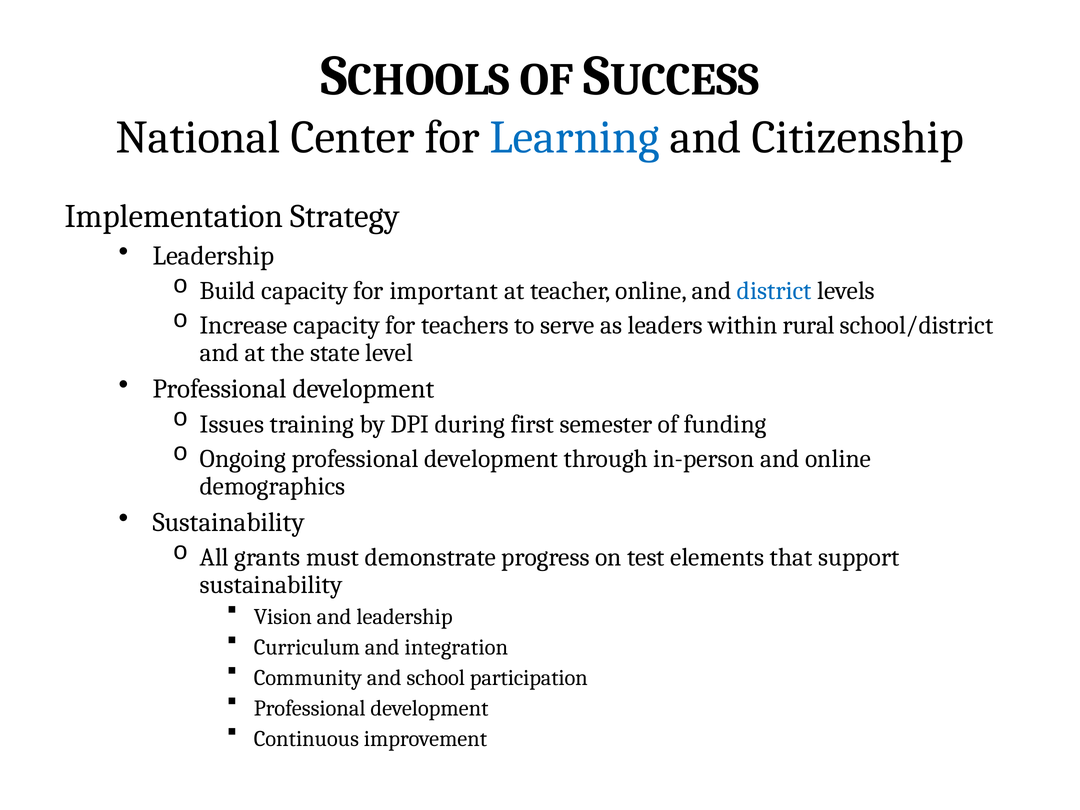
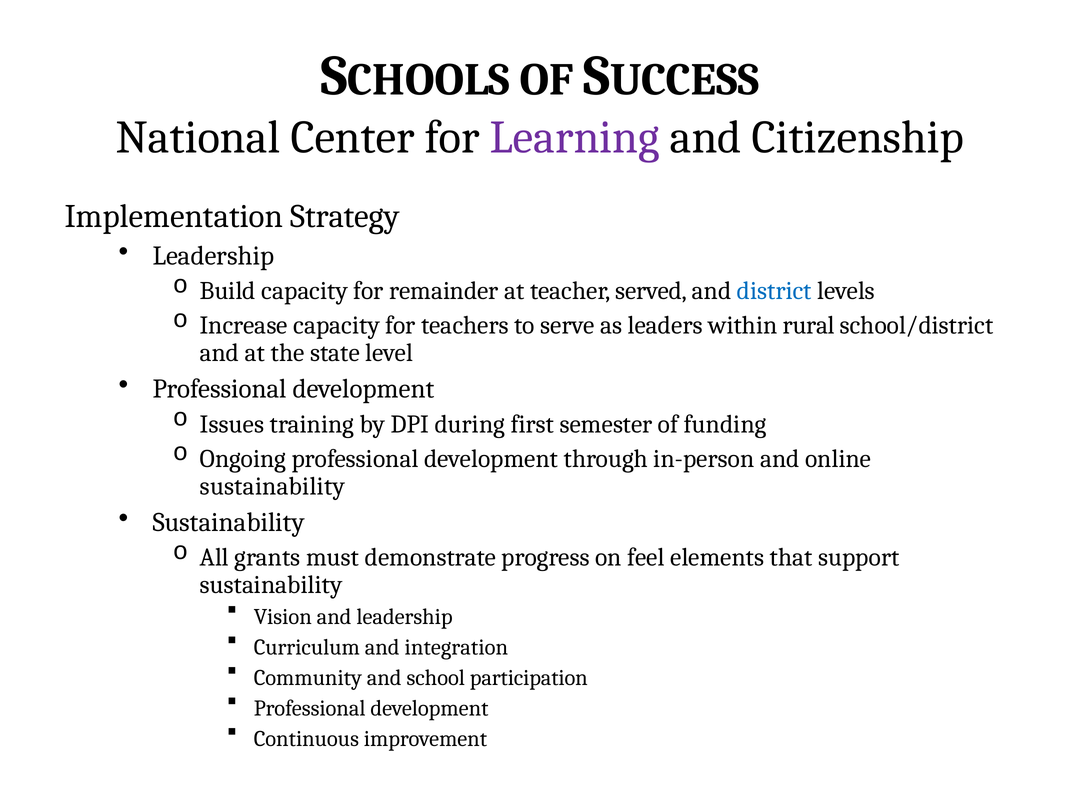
Learning colour: blue -> purple
important: important -> remainder
teacher online: online -> served
demographics at (273, 486): demographics -> sustainability
test: test -> feel
